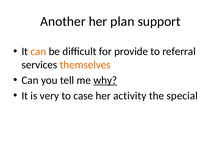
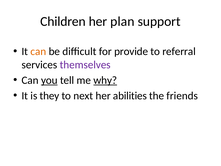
Another: Another -> Children
themselves colour: orange -> purple
you underline: none -> present
very: very -> they
case: case -> next
activity: activity -> abilities
special: special -> friends
